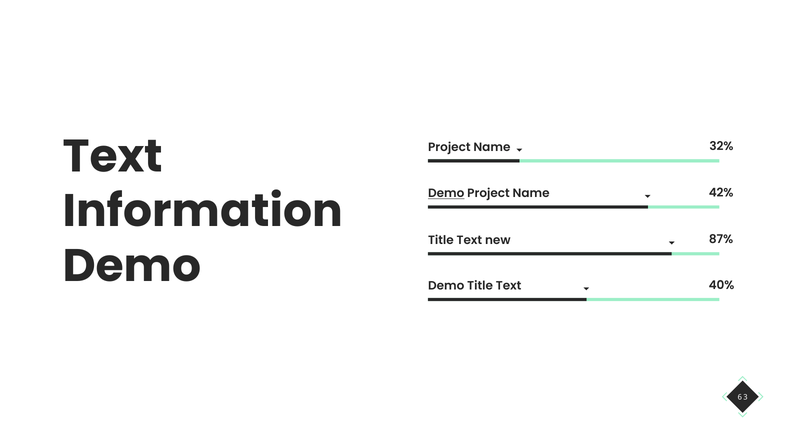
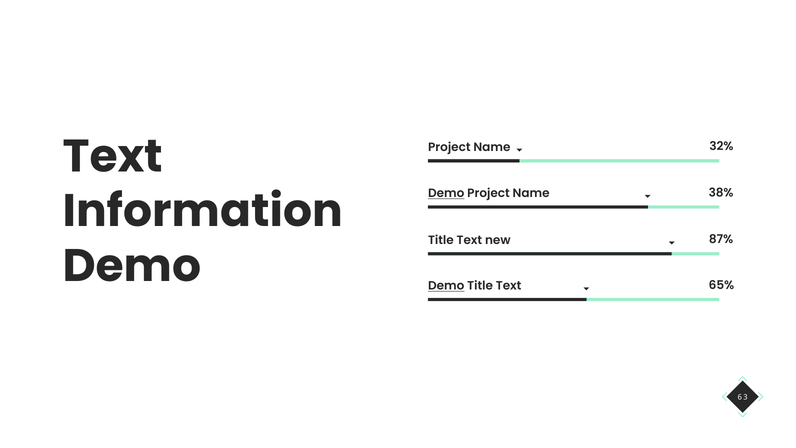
42%: 42% -> 38%
40%: 40% -> 65%
Demo at (446, 286) underline: none -> present
